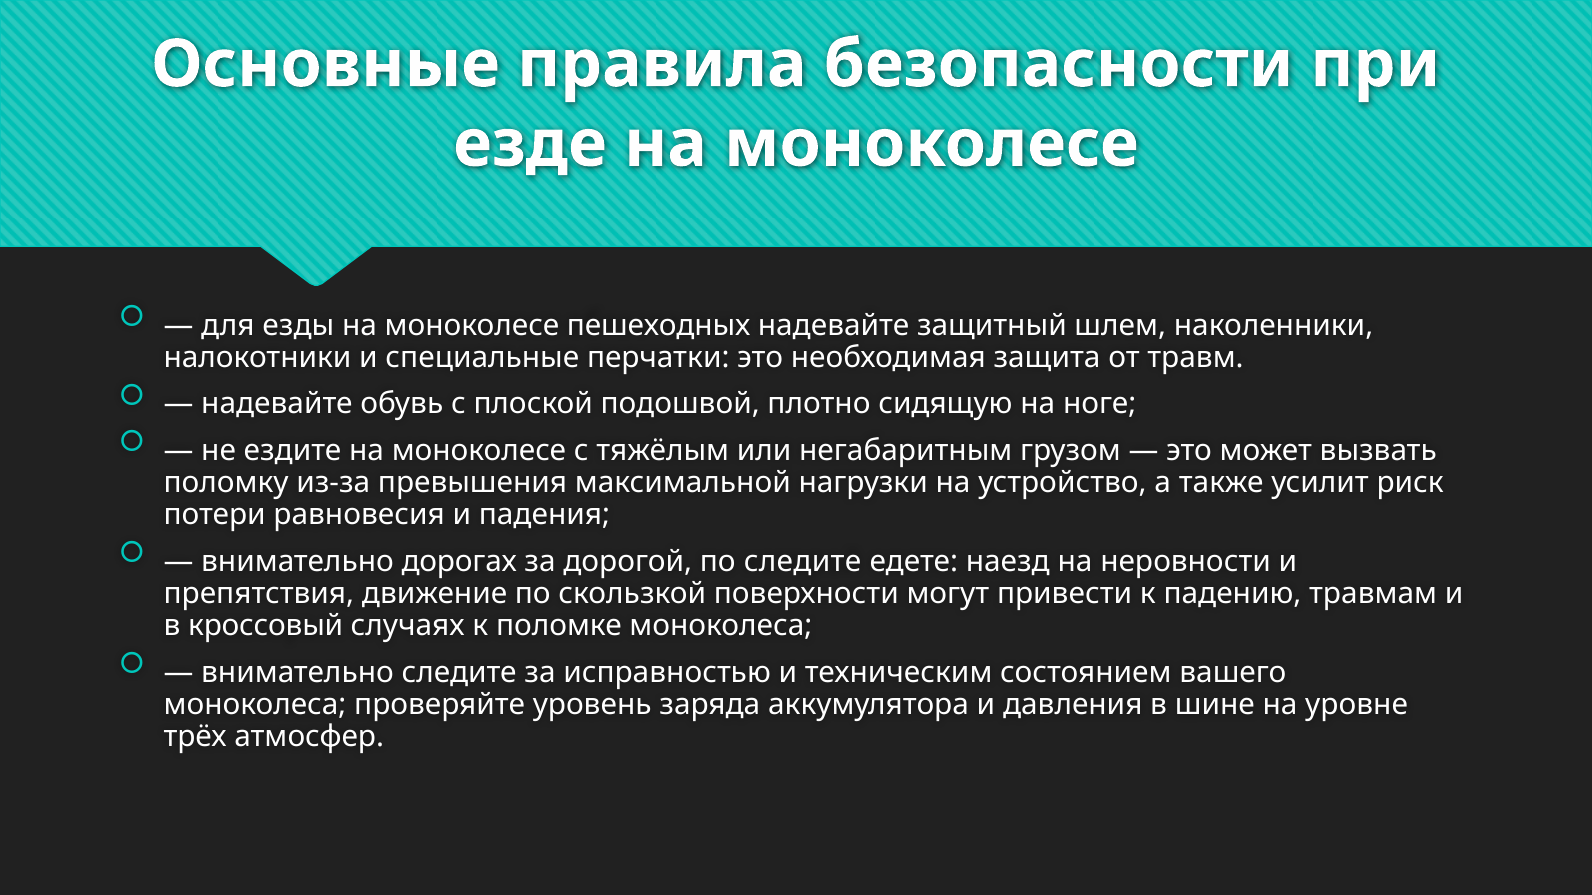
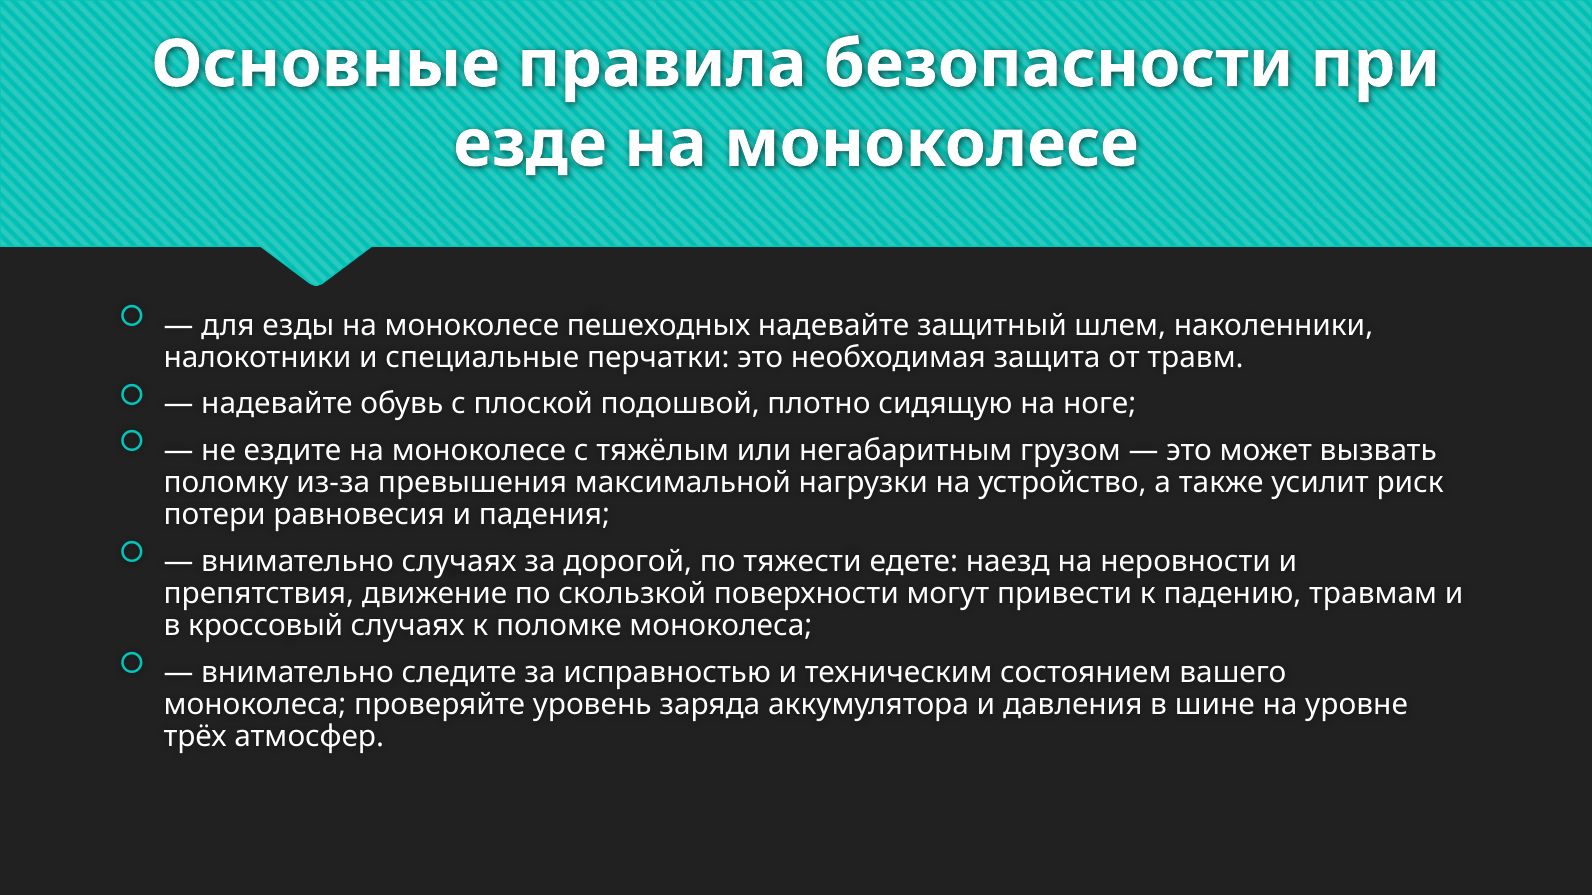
внимательно дорогах: дорогах -> случаях
по следите: следите -> тяжести
